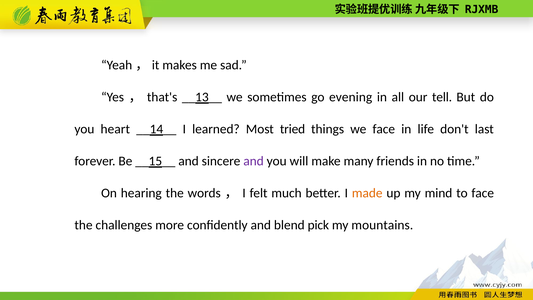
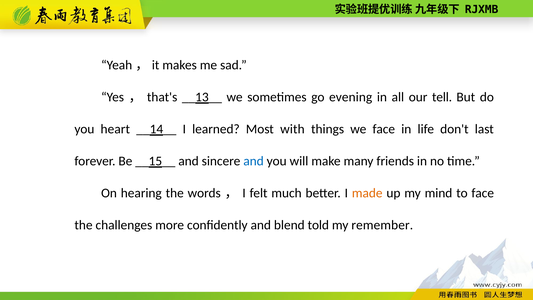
tried: tried -> with
and at (254, 161) colour: purple -> blue
pick: pick -> told
mountains: mountains -> remember
